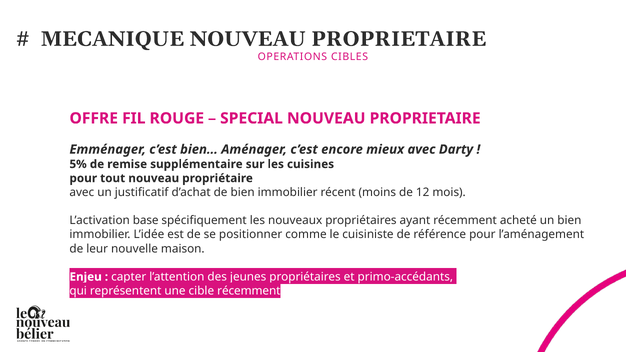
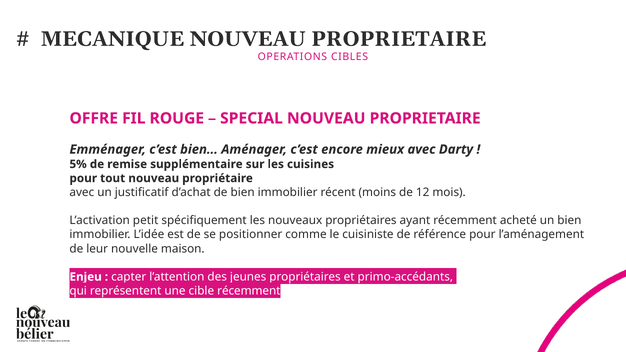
base: base -> petit
